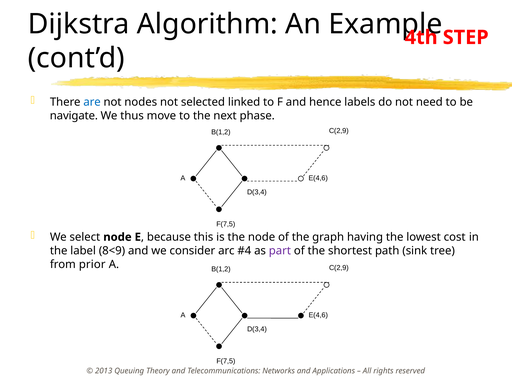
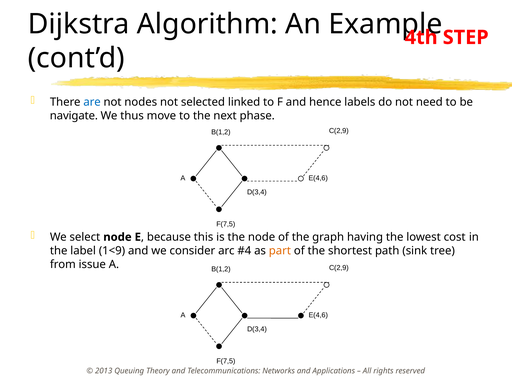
8<9: 8<9 -> 1<9
part colour: purple -> orange
prior: prior -> issue
